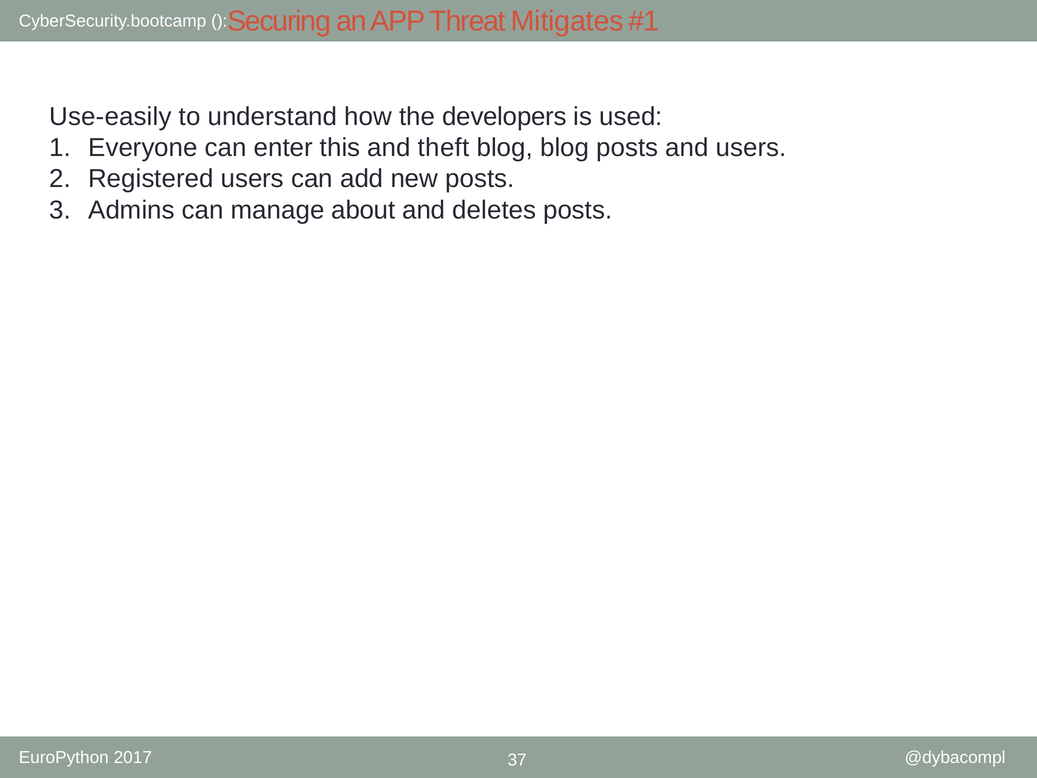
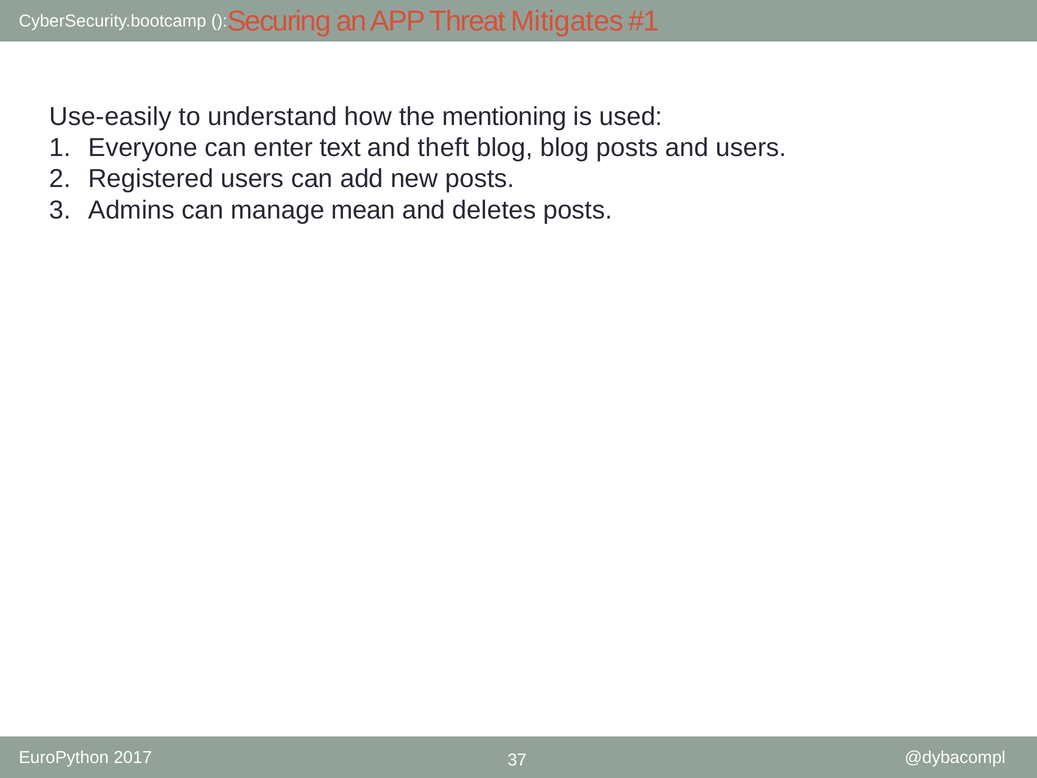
developers: developers -> mentioning
this: this -> text
about: about -> mean
